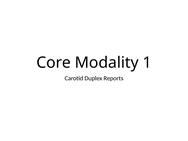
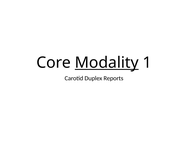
Modality underline: none -> present
